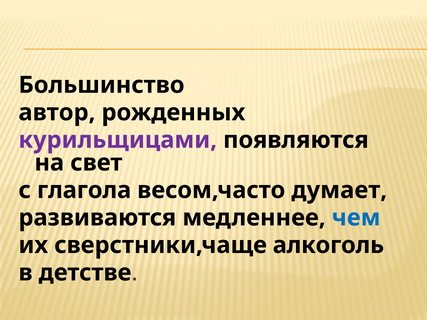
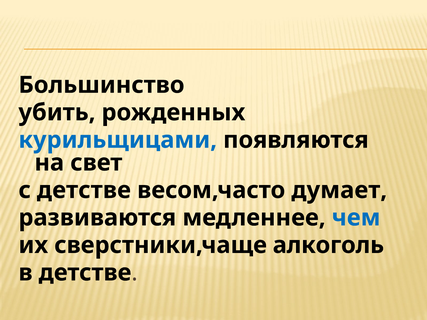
автор: автор -> убить
курильщицами colour: purple -> blue
с глагола: глагола -> детстве
